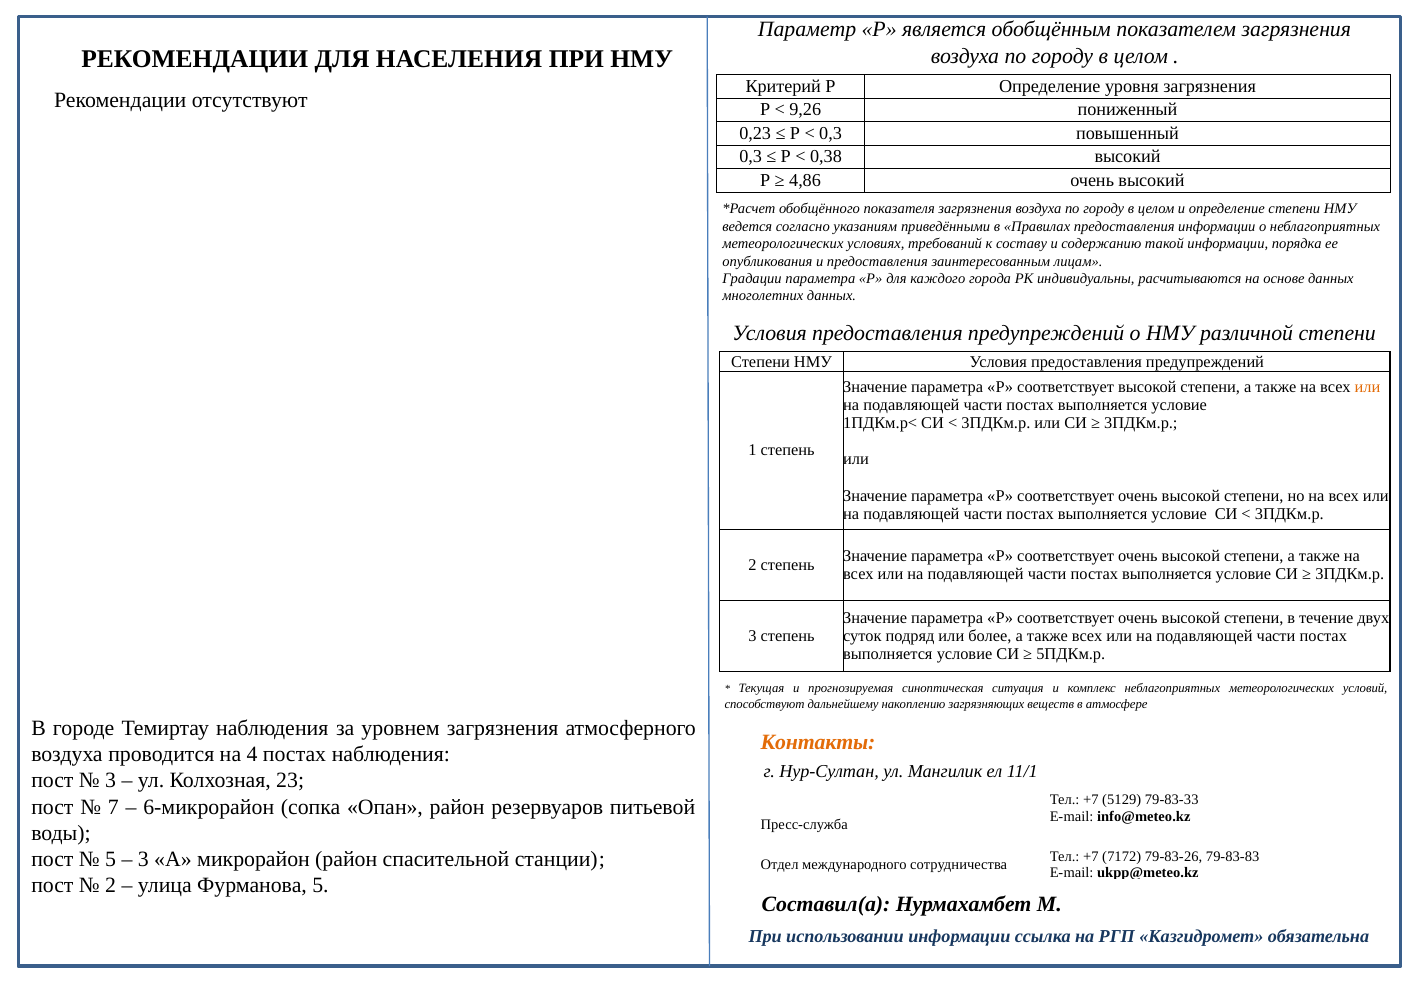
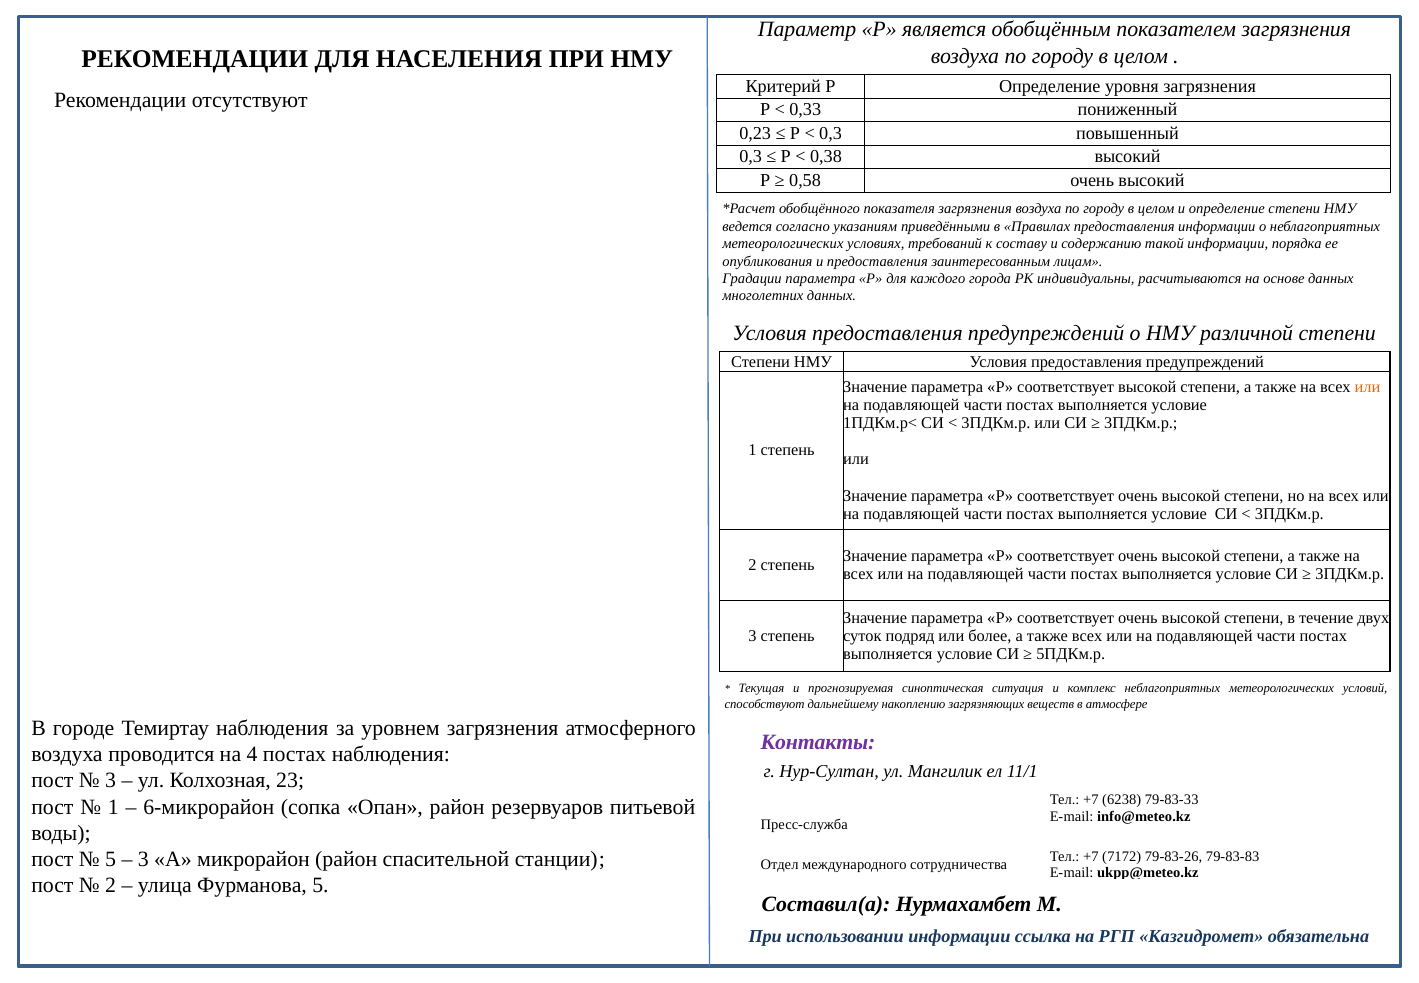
9,26: 9,26 -> 0,33
4,86: 4,86 -> 0,58
Контакты colour: orange -> purple
5129: 5129 -> 6238
7 at (113, 806): 7 -> 1
